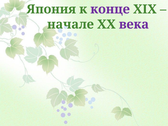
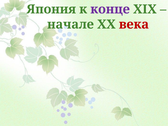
века colour: purple -> red
